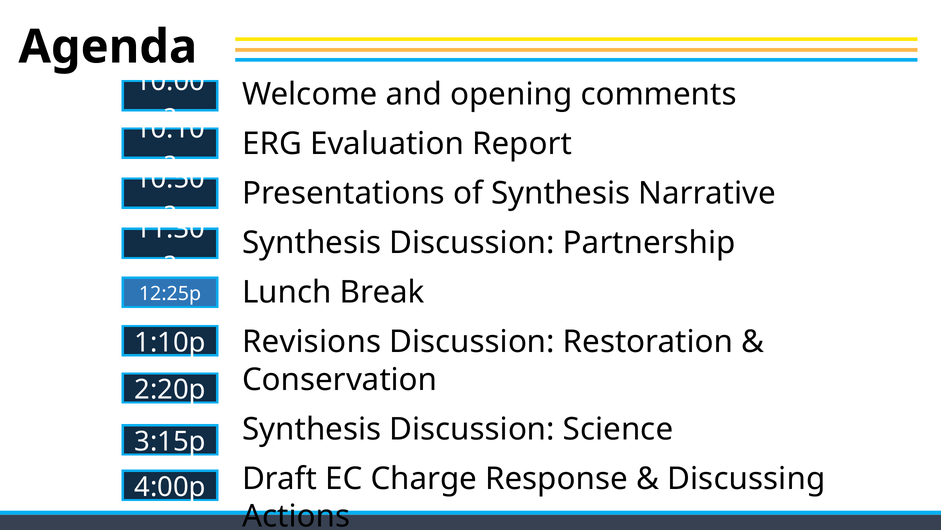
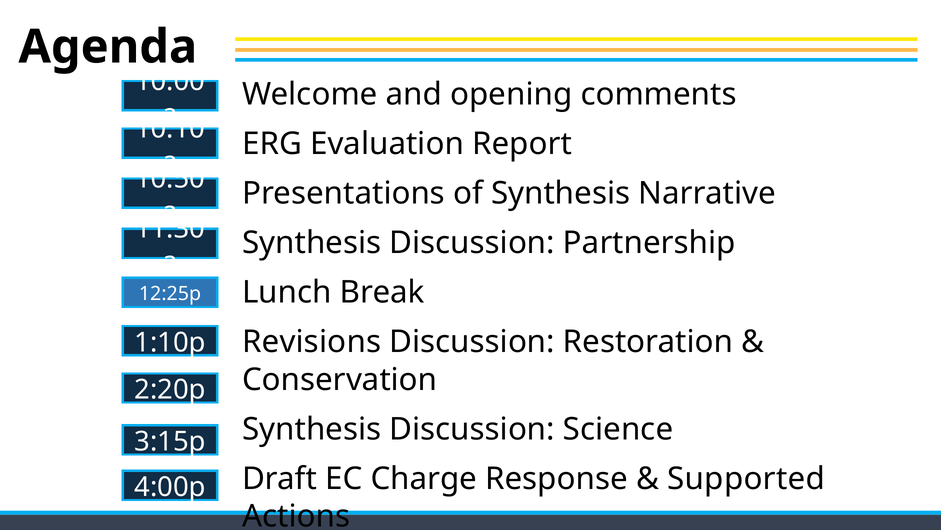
Discussing: Discussing -> Supported
